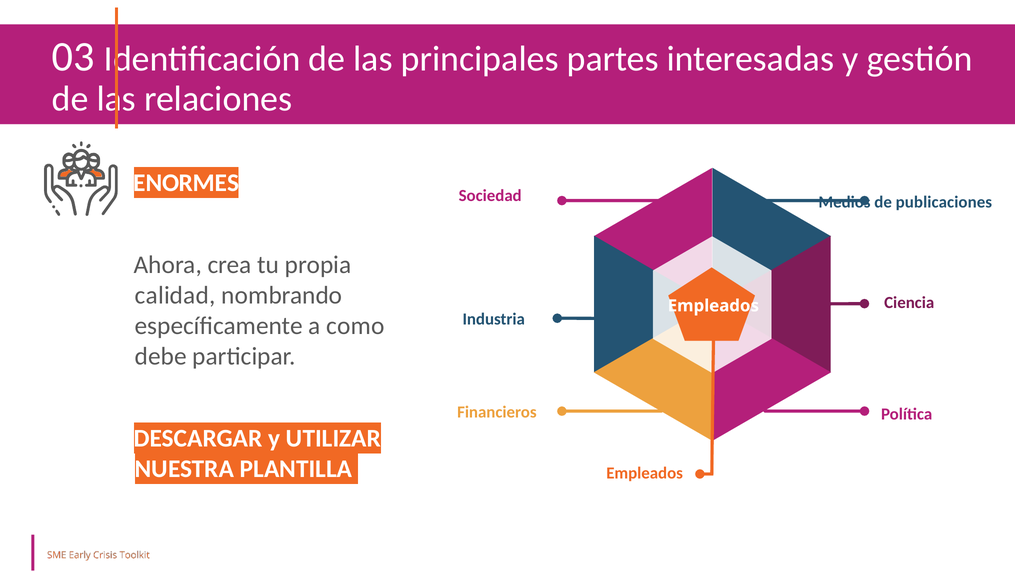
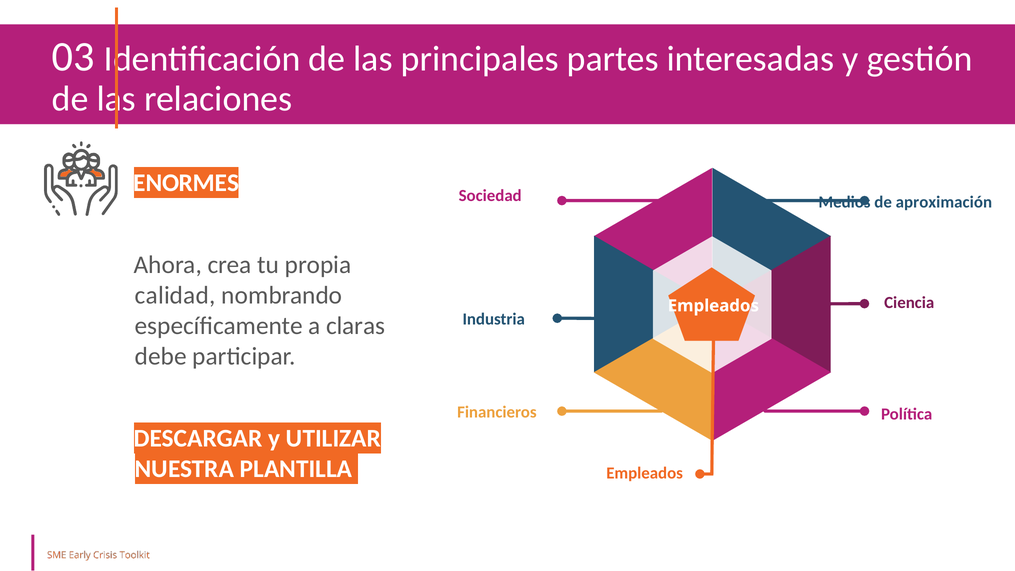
publicaciones: publicaciones -> aproximación
como: como -> claras
